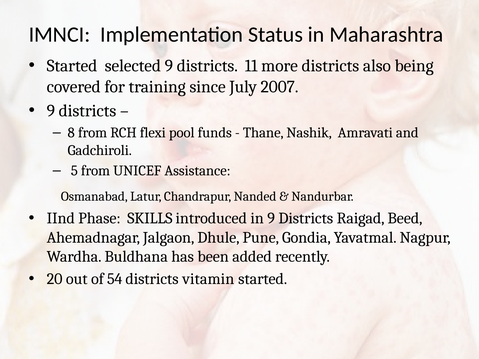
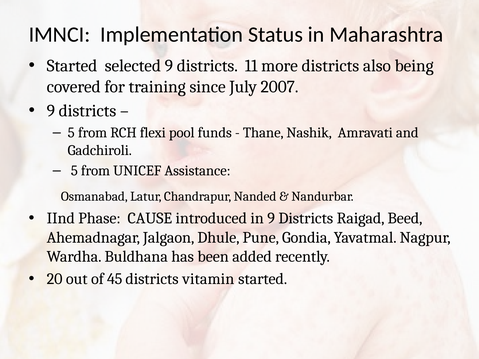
8 at (71, 133): 8 -> 5
SKILLS: SKILLS -> CAUSE
54: 54 -> 45
